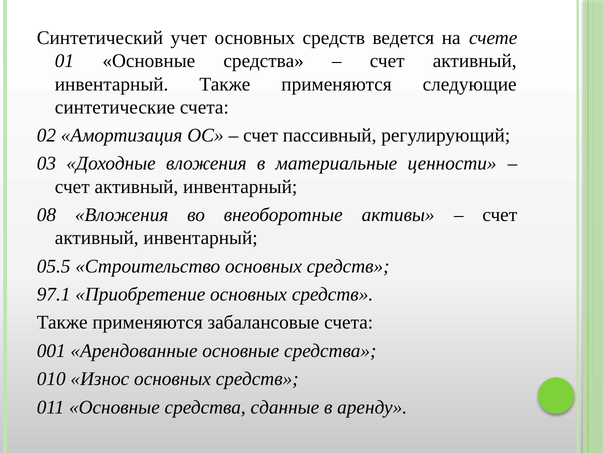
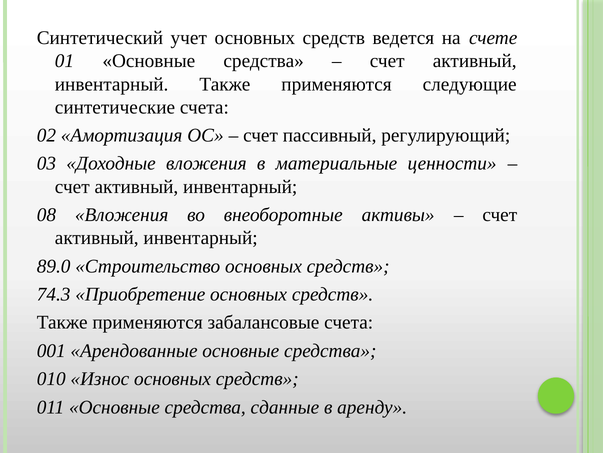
05.5: 05.5 -> 89.0
97.1: 97.1 -> 74.3
